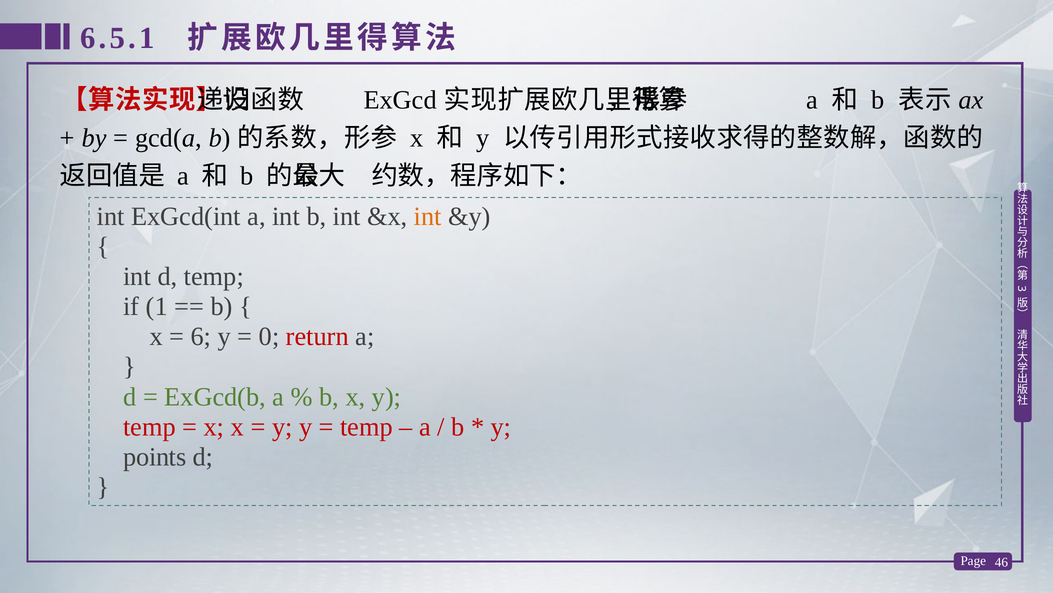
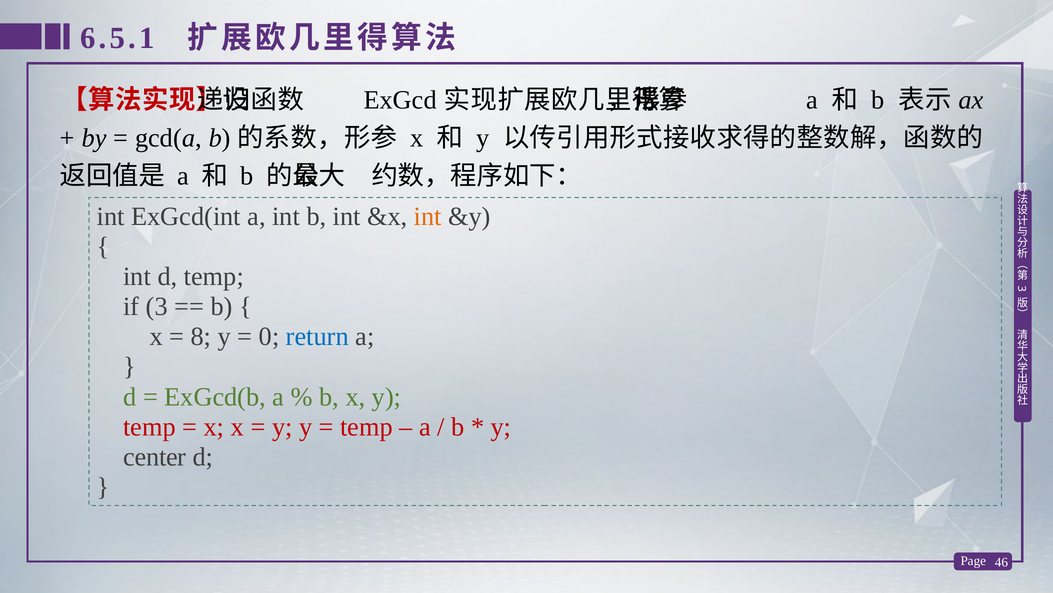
if 1: 1 -> 3
6: 6 -> 8
return colour: red -> blue
points: points -> center
